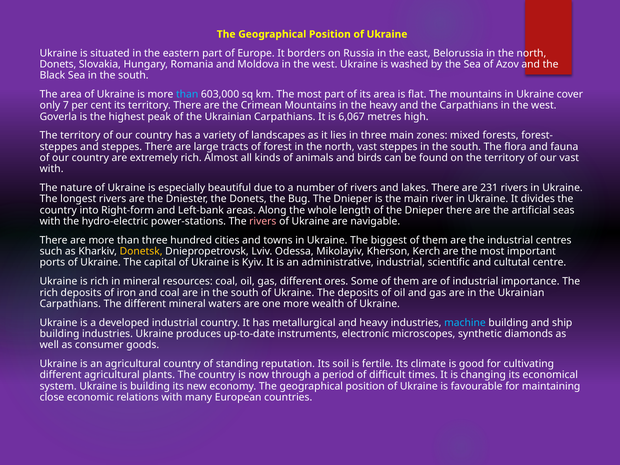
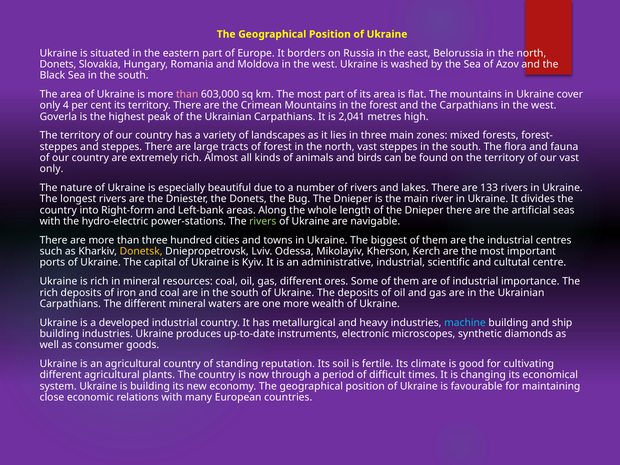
than at (187, 94) colour: light blue -> pink
7: 7 -> 4
the heavy: heavy -> forest
6,067: 6,067 -> 2,041
with at (52, 169): with -> only
231: 231 -> 133
rivers at (263, 221) colour: pink -> light green
